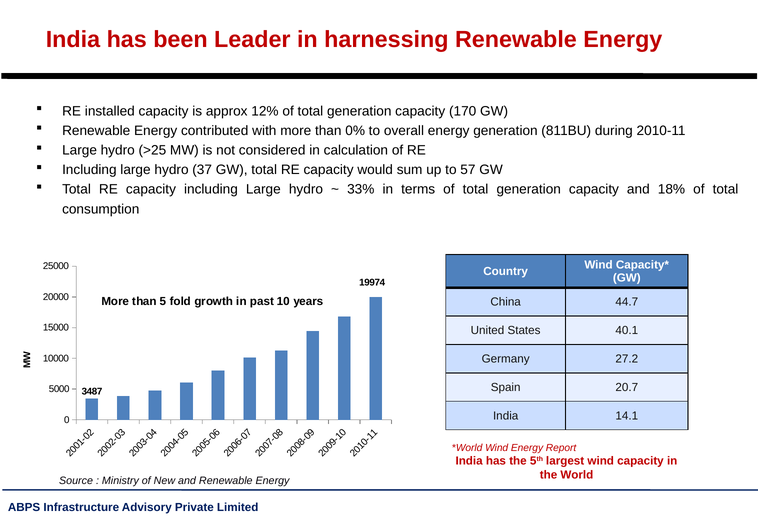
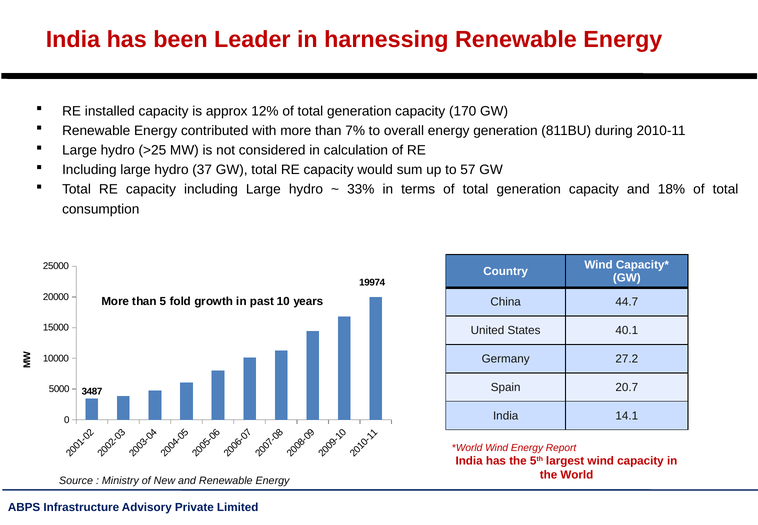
0%: 0% -> 7%
